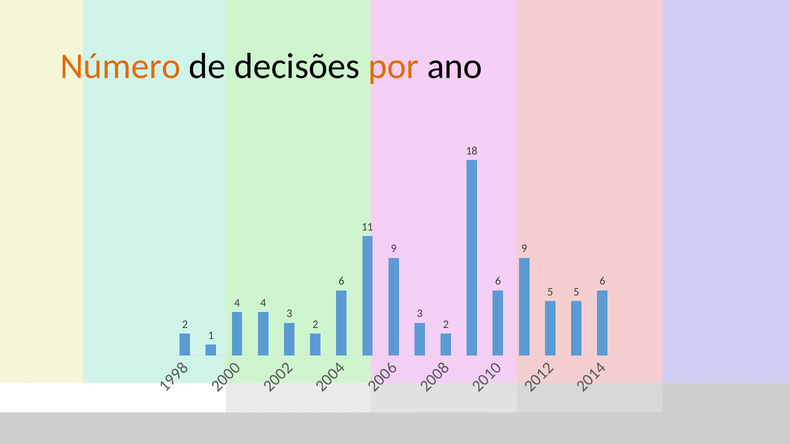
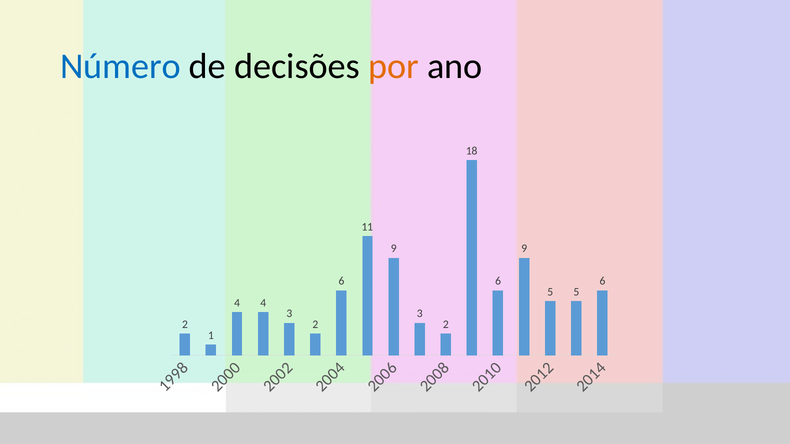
Número colour: orange -> blue
